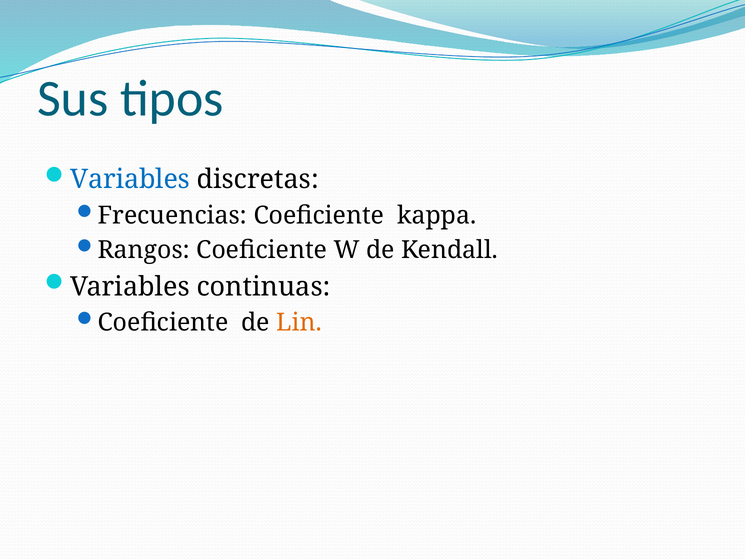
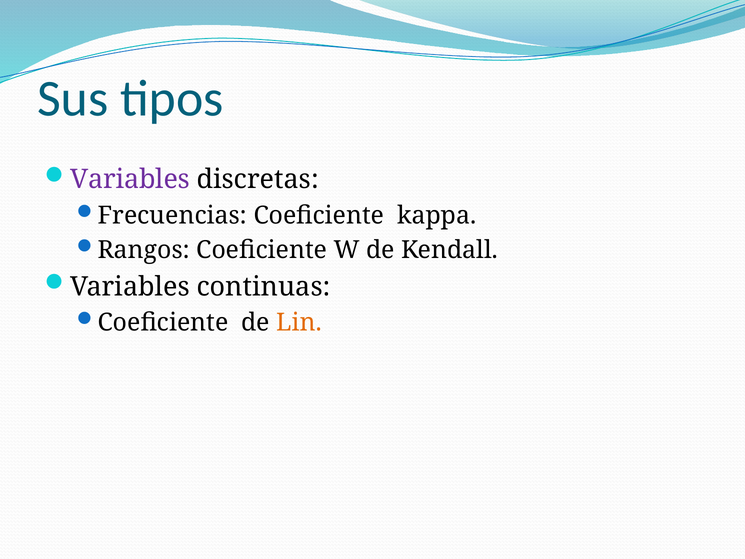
Variables at (130, 179) colour: blue -> purple
